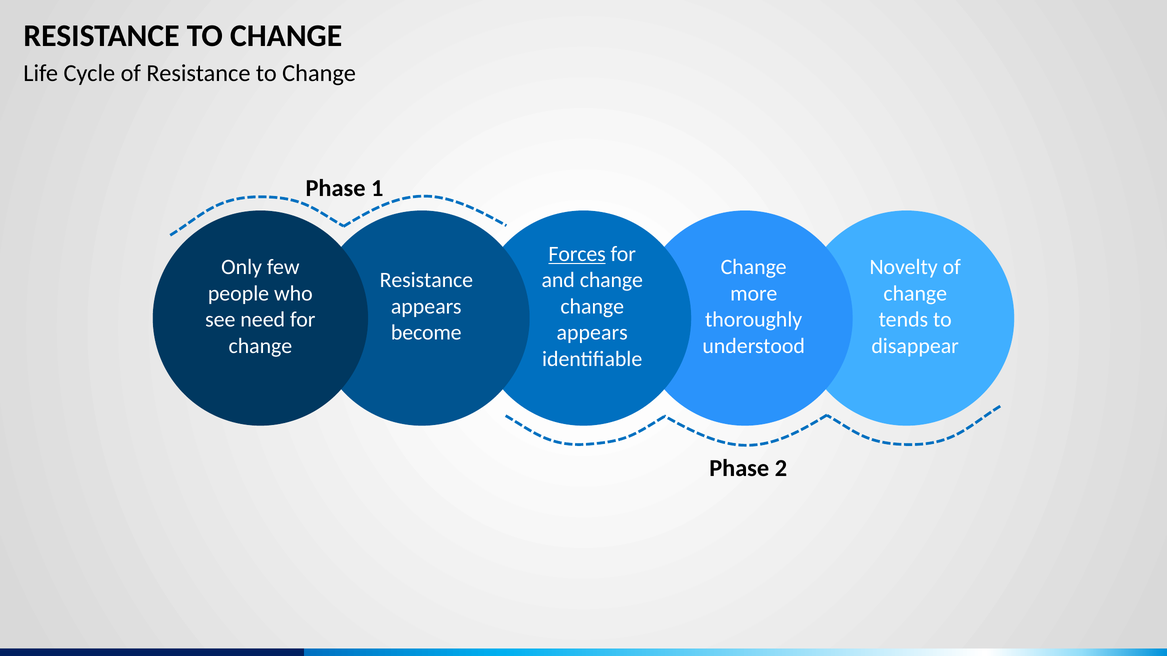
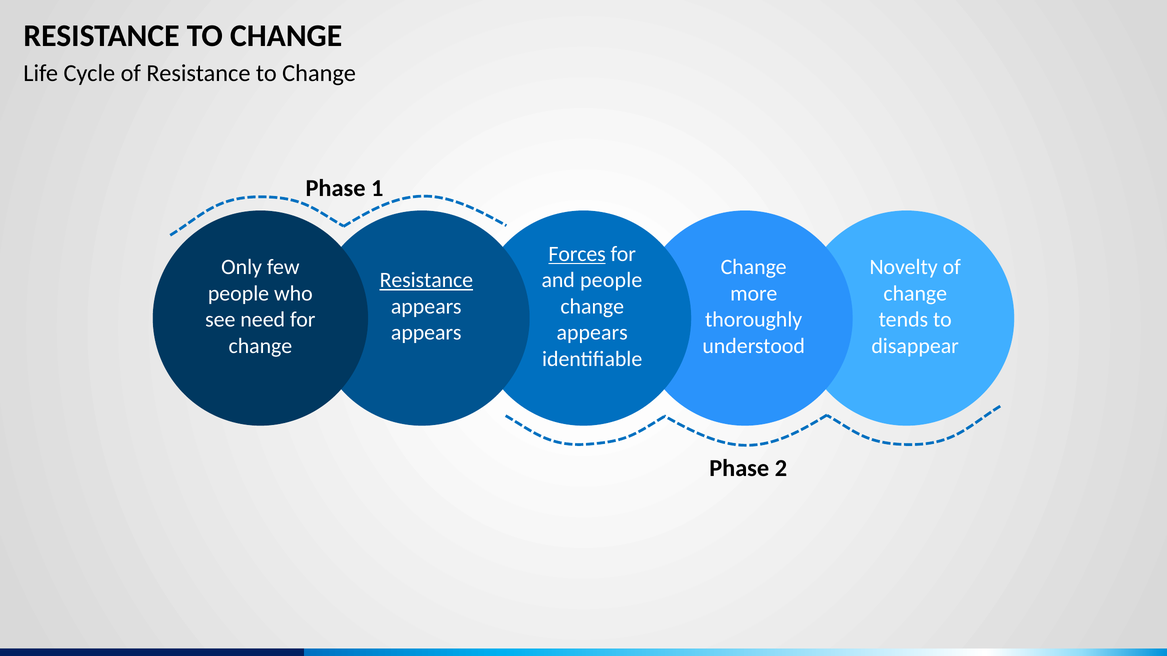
Resistance at (426, 280) underline: none -> present
and change: change -> people
become at (426, 333): become -> appears
